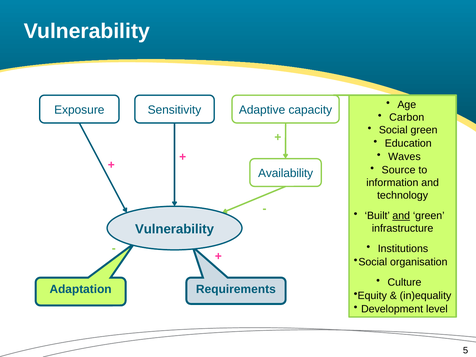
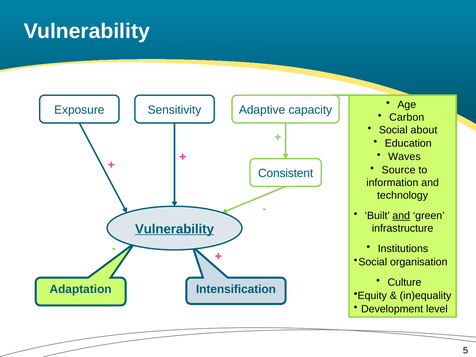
Social green: green -> about
Availability: Availability -> Consistent
Vulnerability at (174, 229) underline: none -> present
Requirements: Requirements -> Intensification
